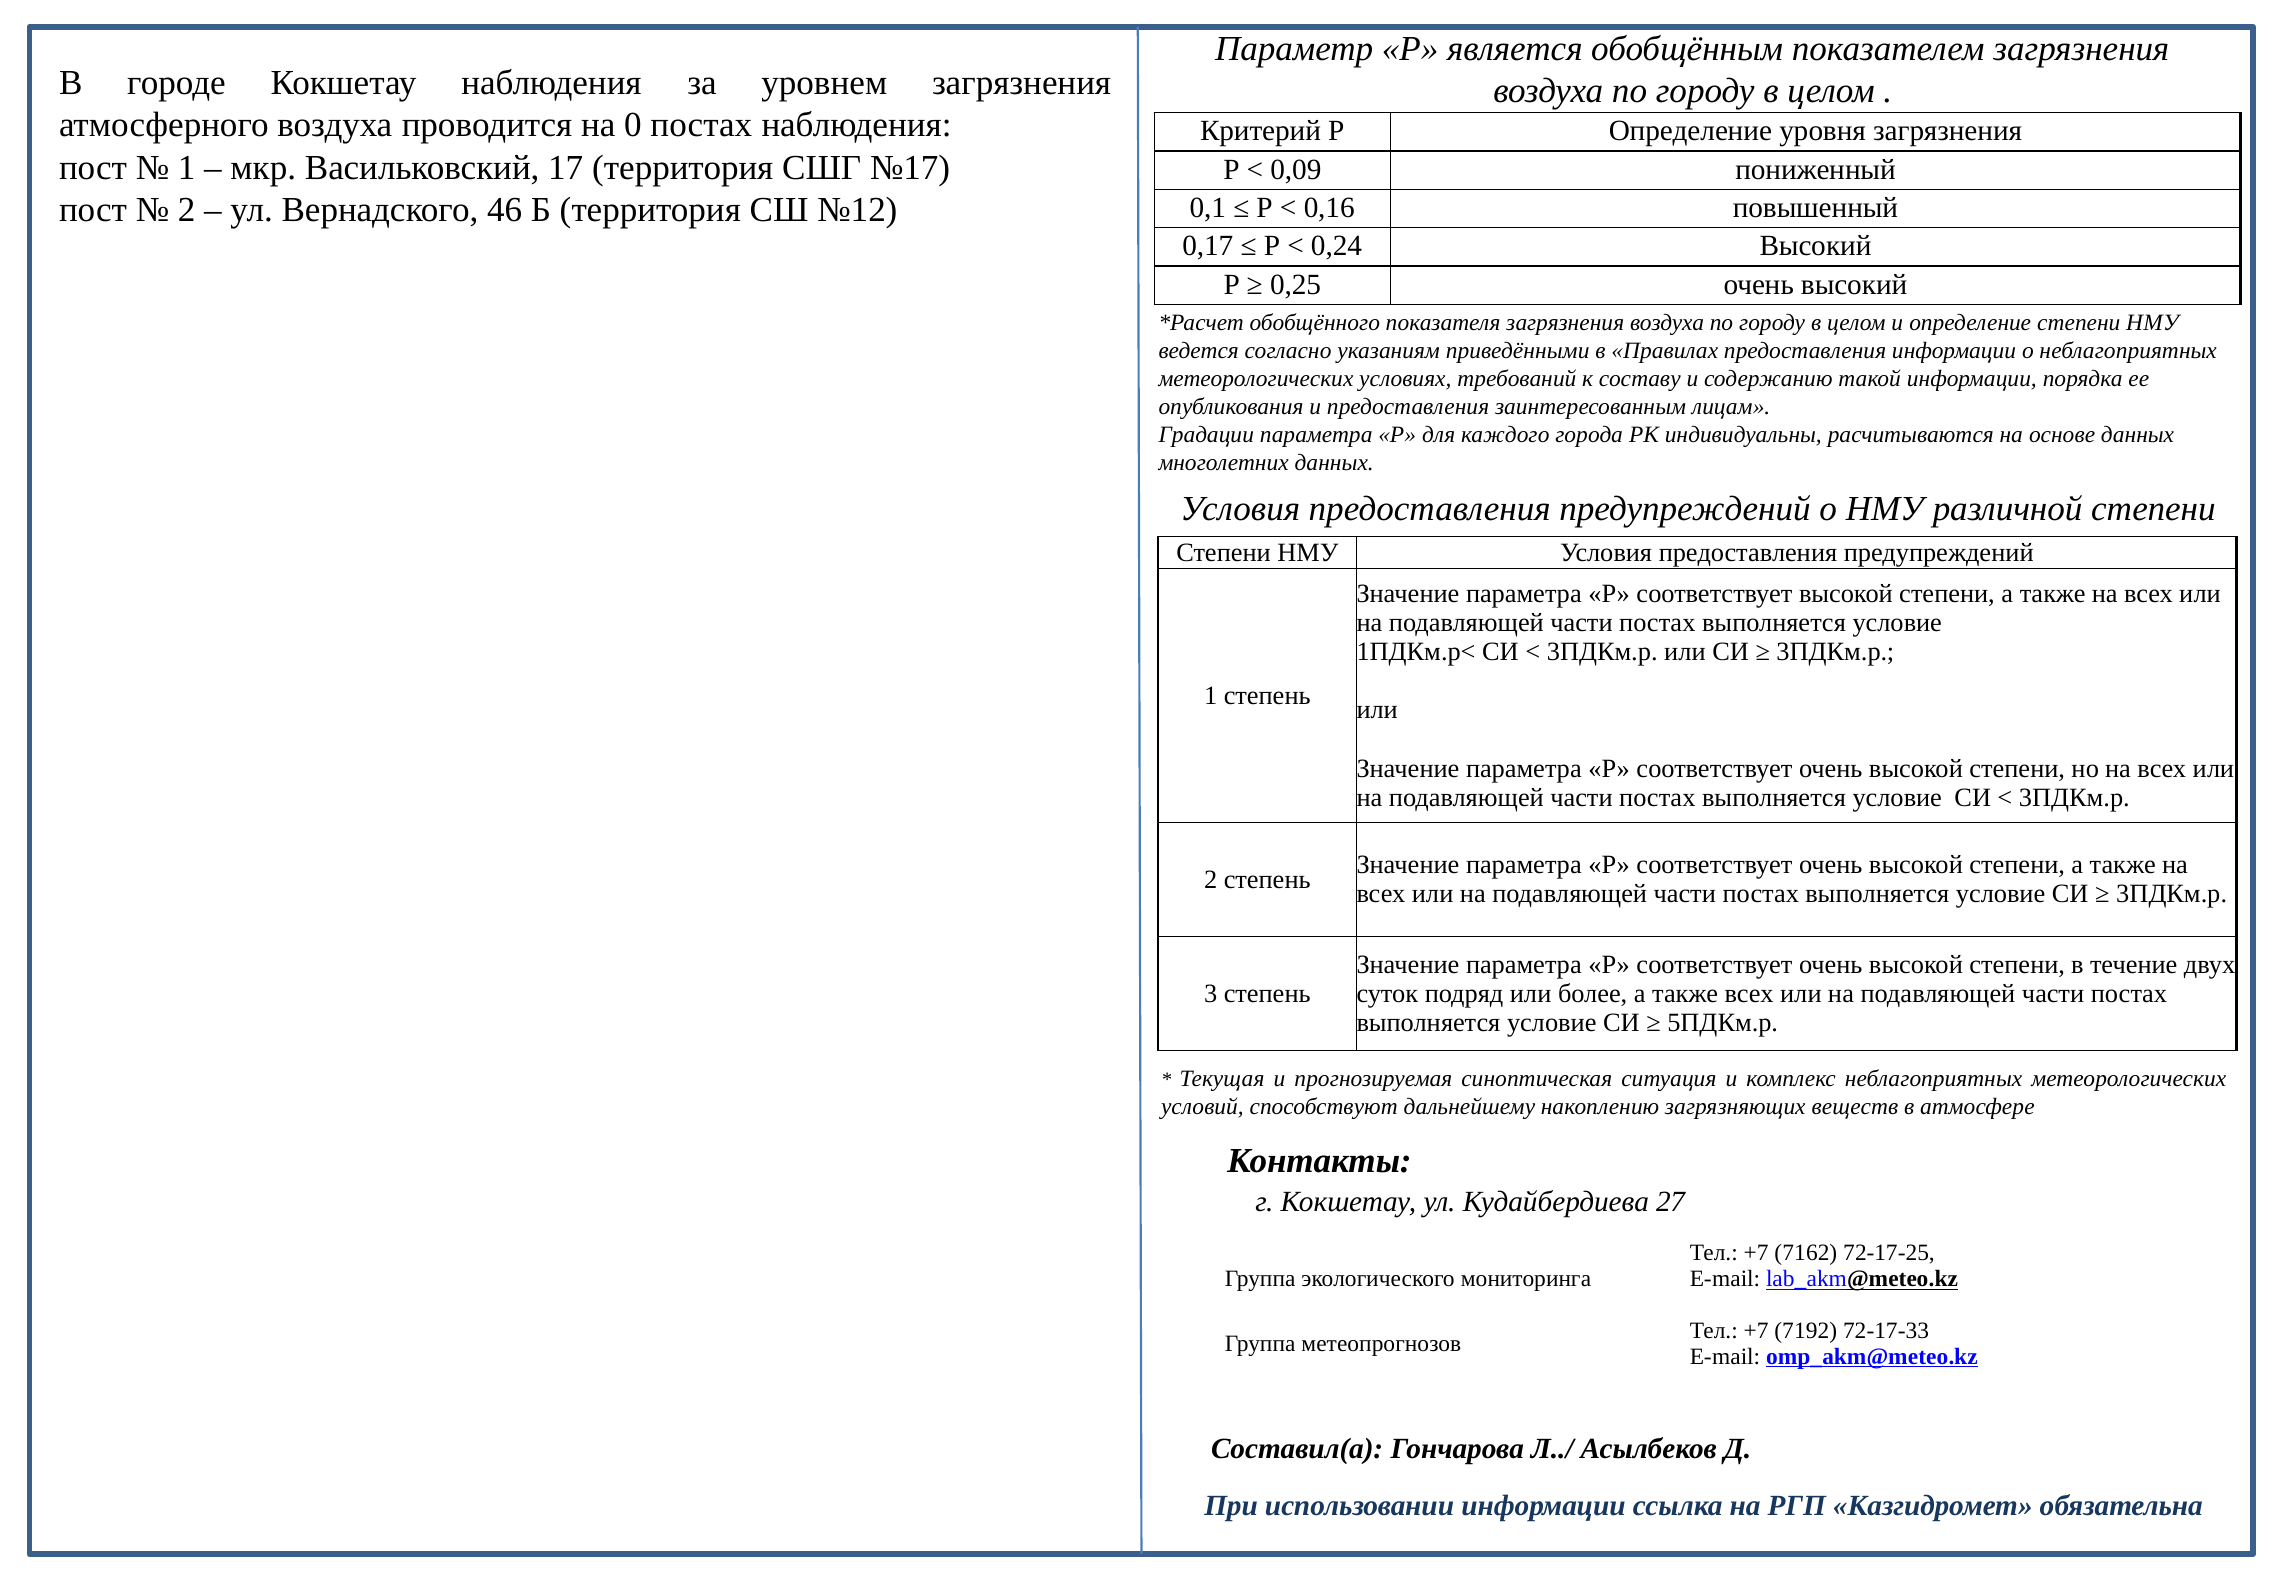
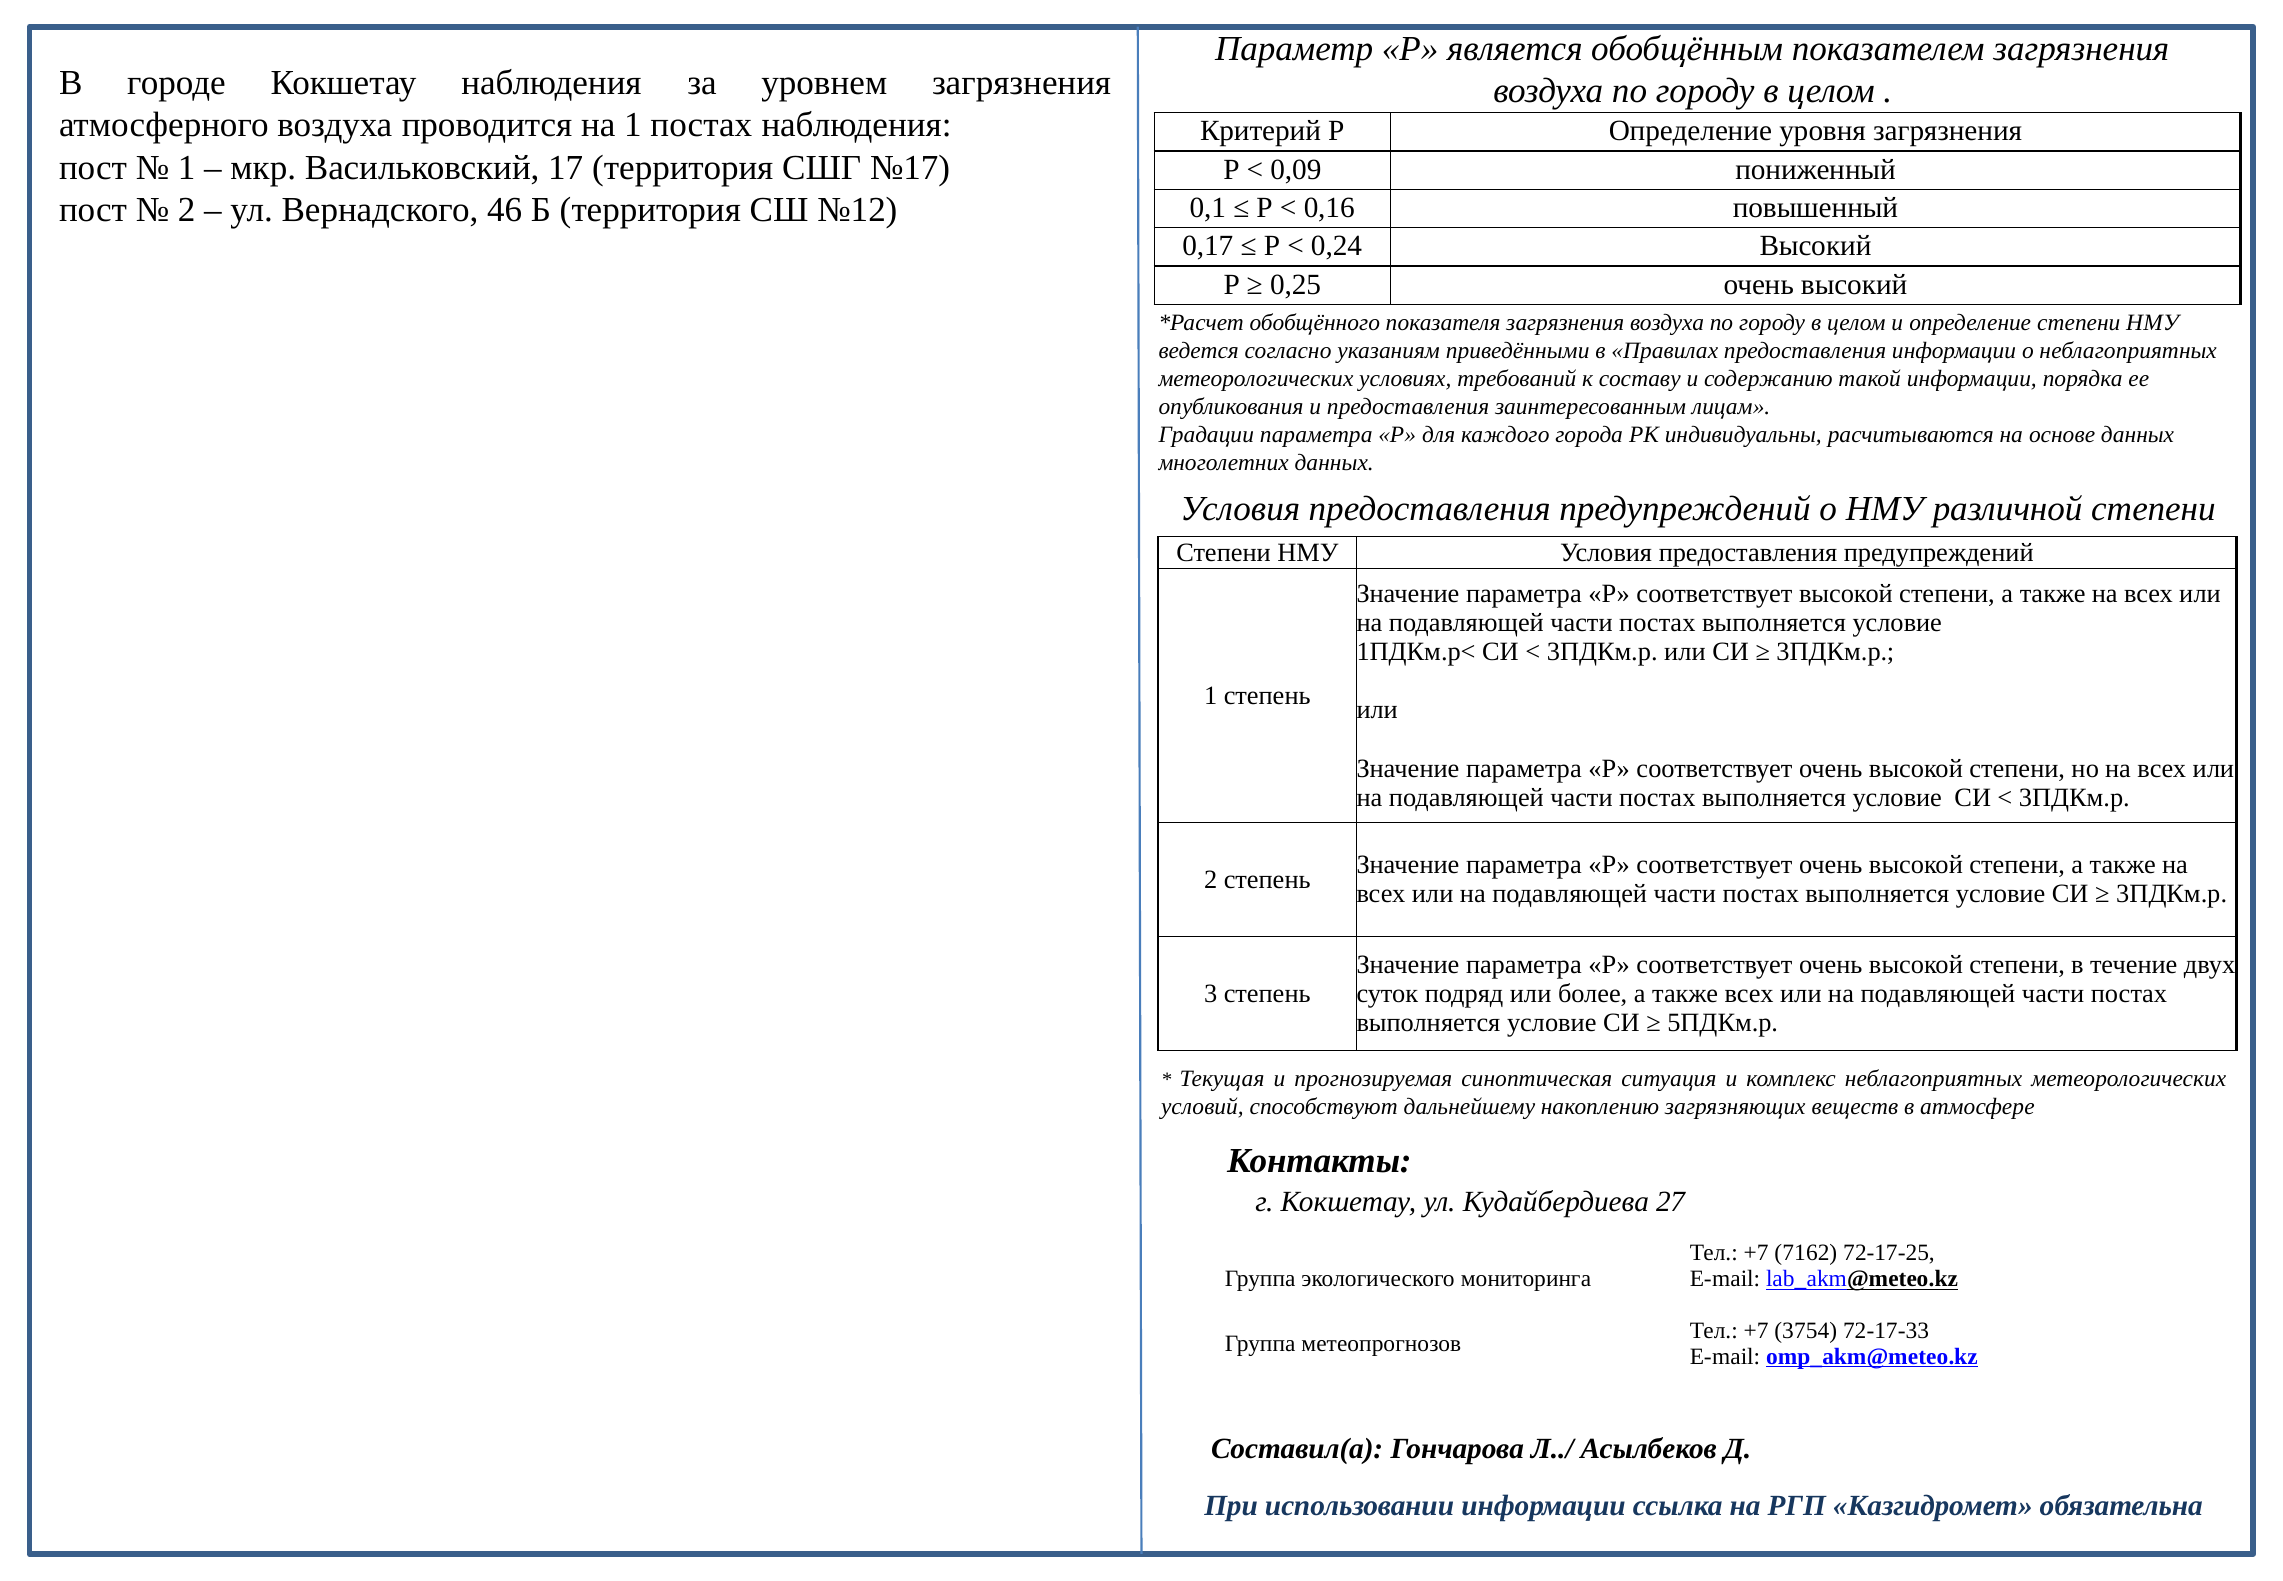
на 0: 0 -> 1
7192: 7192 -> 3754
